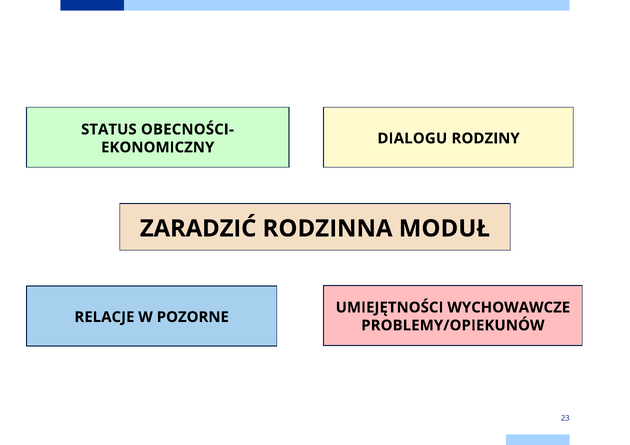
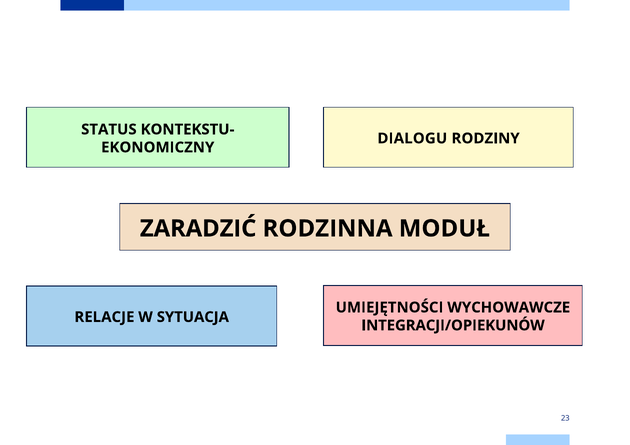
OBECNOŚCI-: OBECNOŚCI- -> KONTEKSTU-
POZORNE: POZORNE -> SYTUACJA
PROBLEMY/OPIEKUNÓW: PROBLEMY/OPIEKUNÓW -> INTEGRACJI/OPIEKUNÓW
